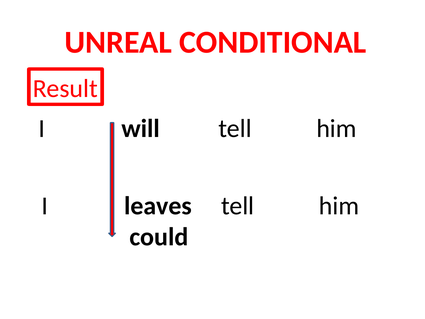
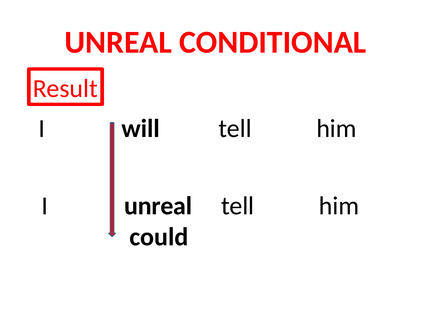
I leaves: leaves -> unreal
